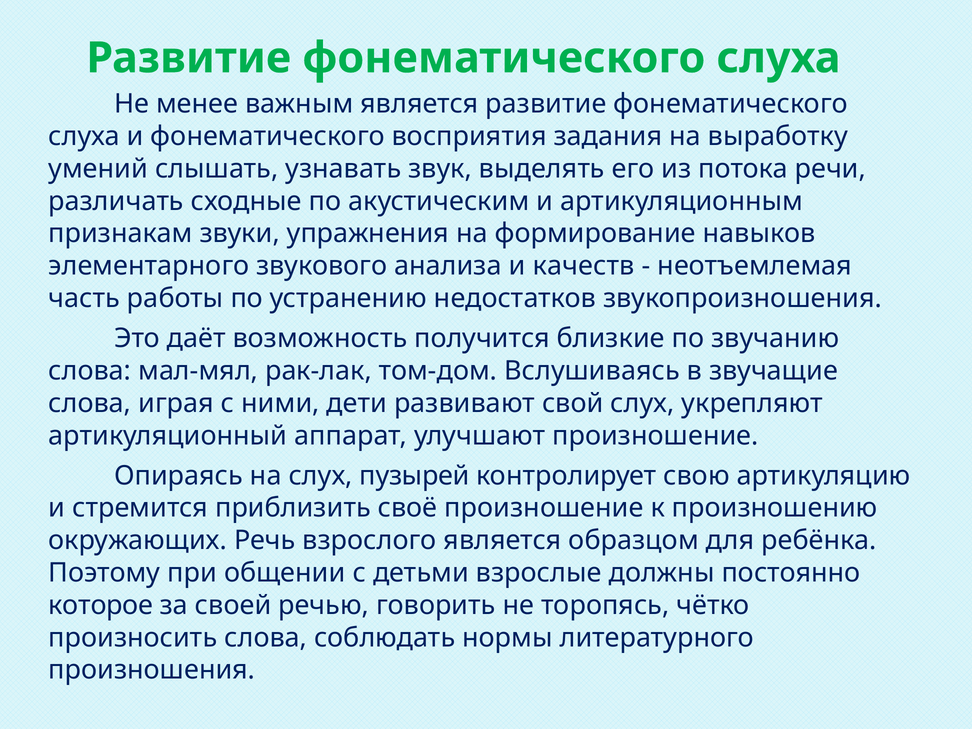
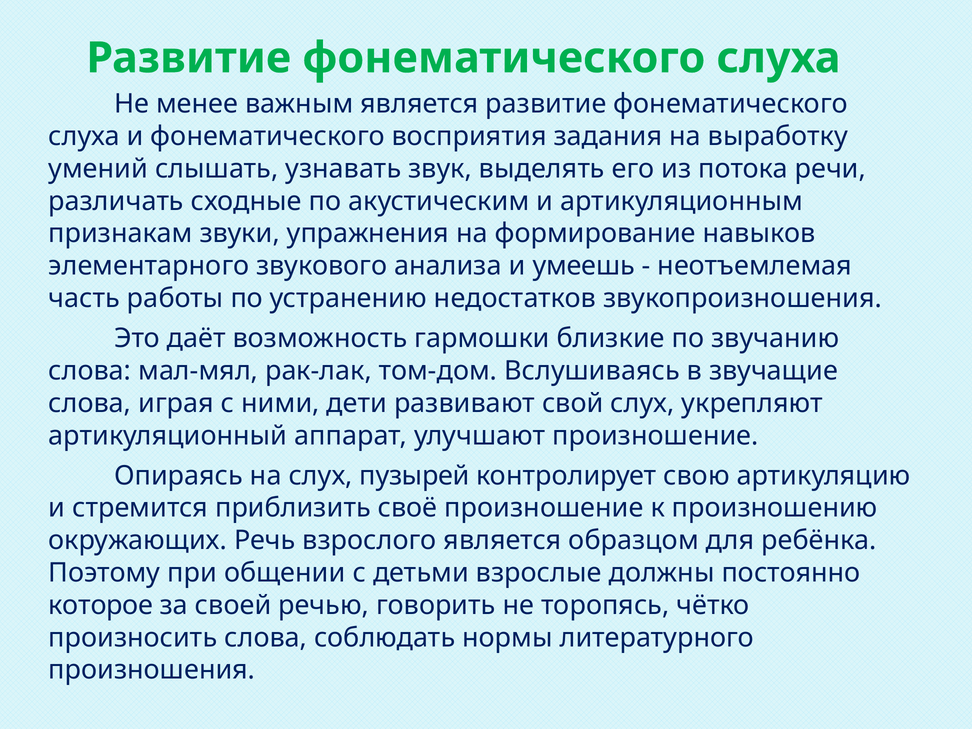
качеств: качеств -> умеешь
получится: получится -> гармошки
